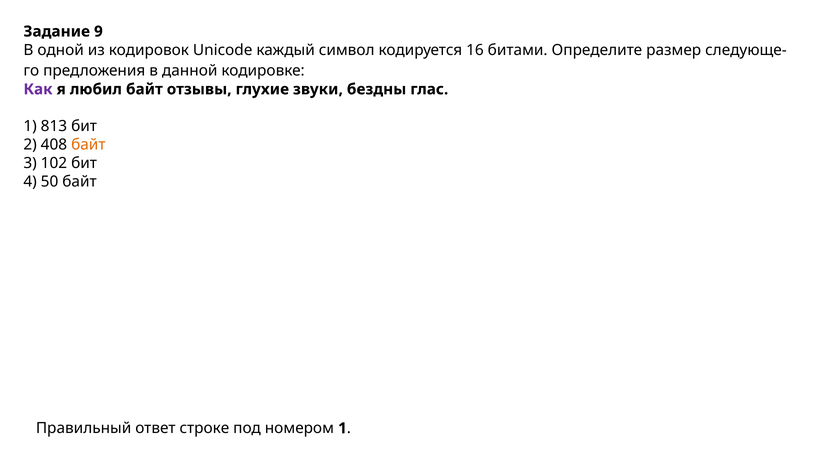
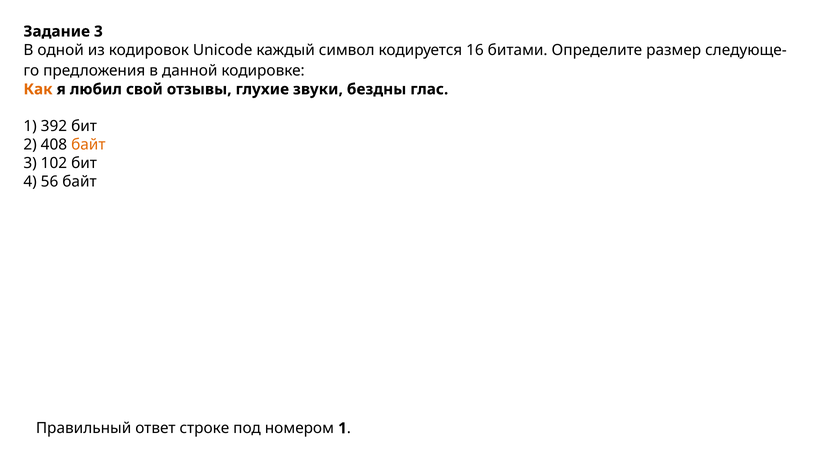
Задание 9: 9 -> 3
Как colour: purple -> orange
любил байт: байт -> свой
813: 813 -> 392
50: 50 -> 56
